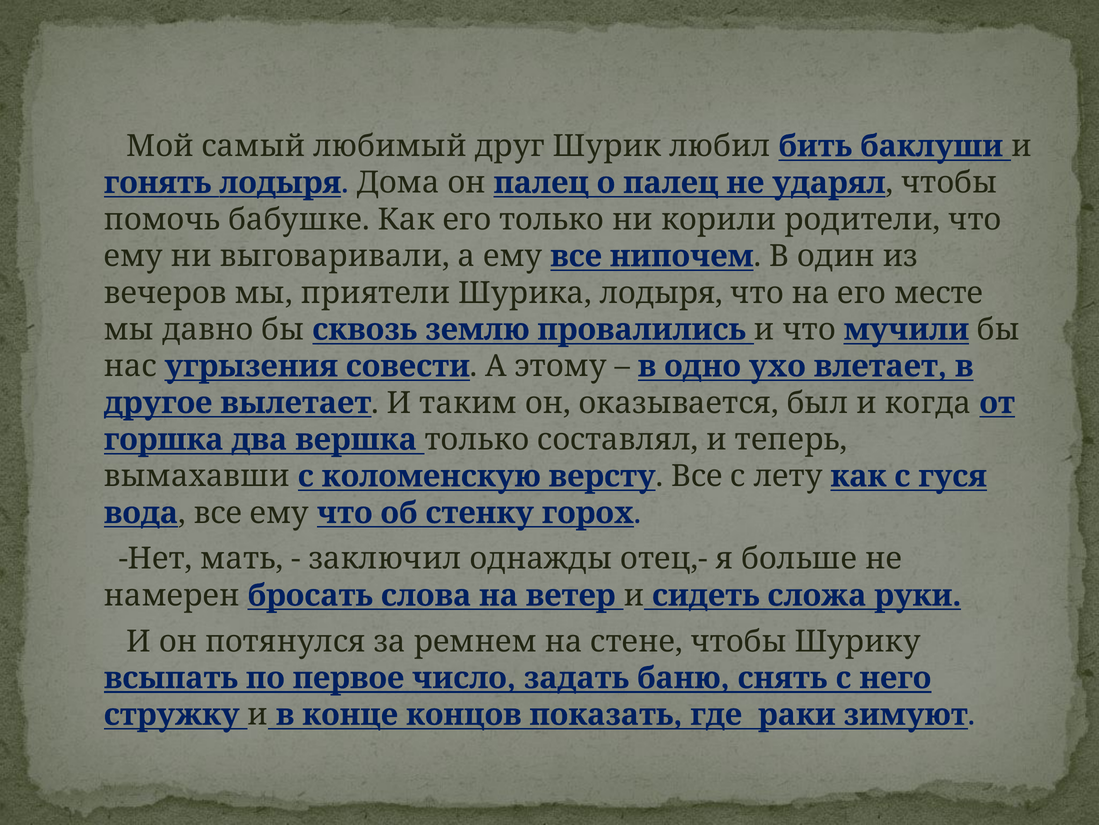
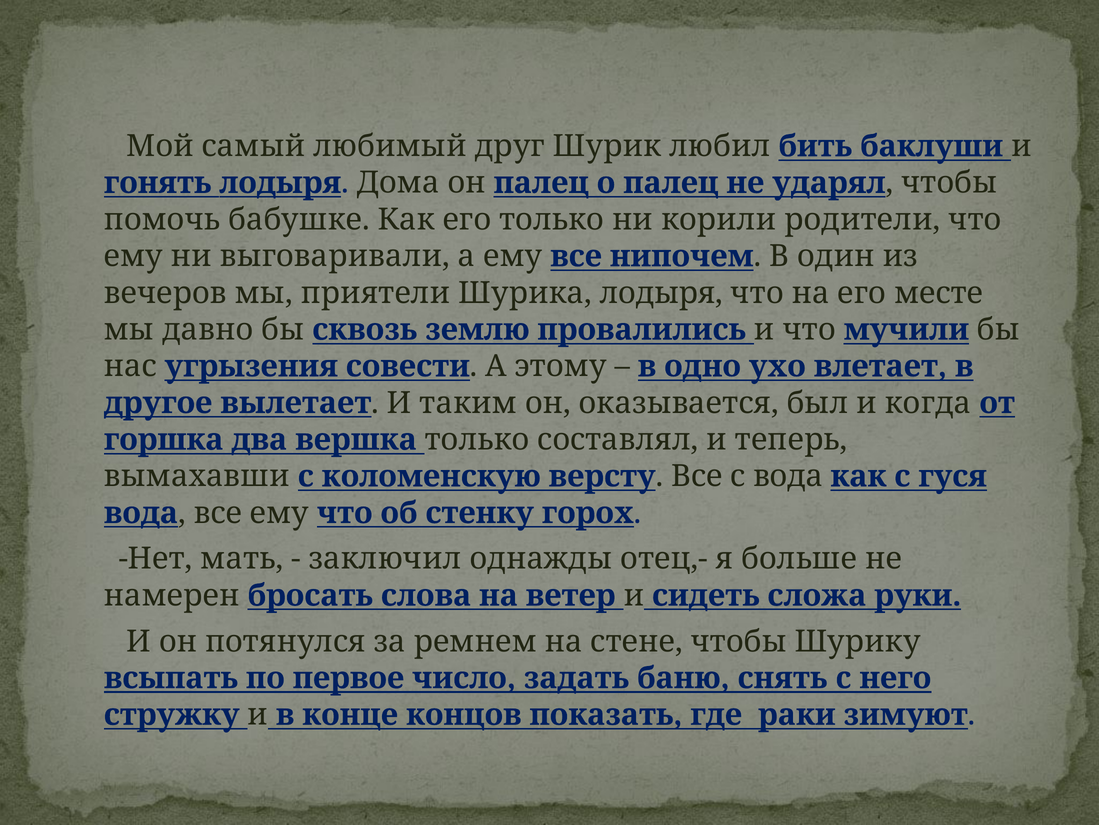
с лету: лету -> вода
